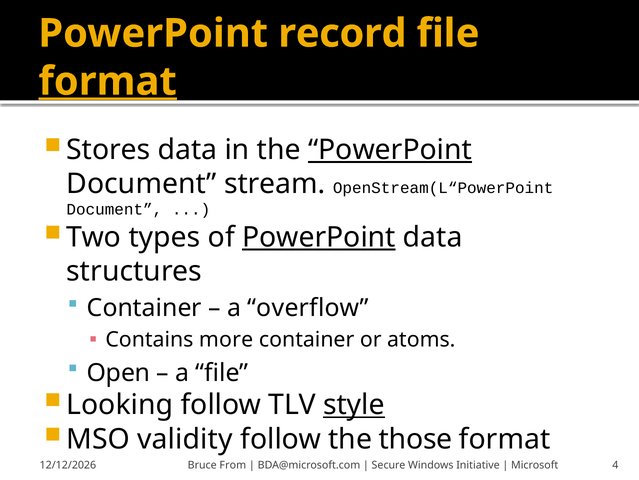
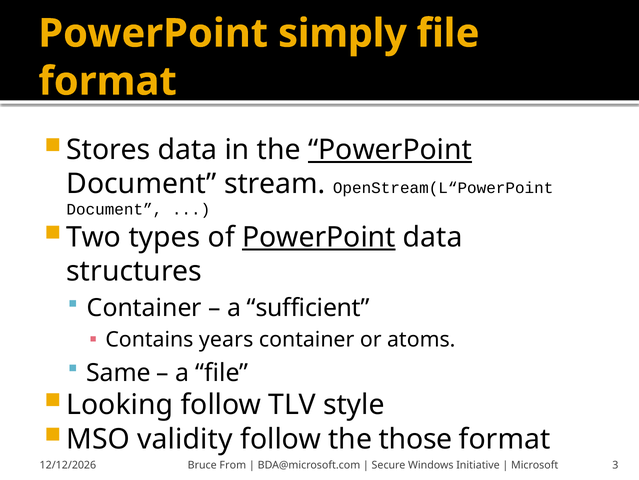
record: record -> simply
format at (108, 81) underline: present -> none
overflow: overflow -> sufficient
more: more -> years
Open: Open -> Same
style underline: present -> none
4: 4 -> 3
